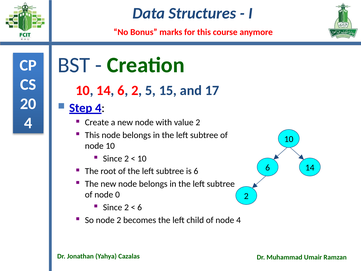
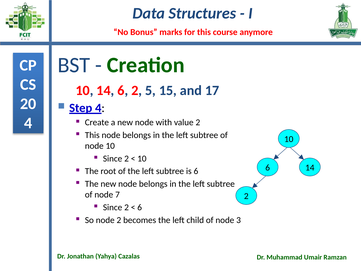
0: 0 -> 7
node 4: 4 -> 3
